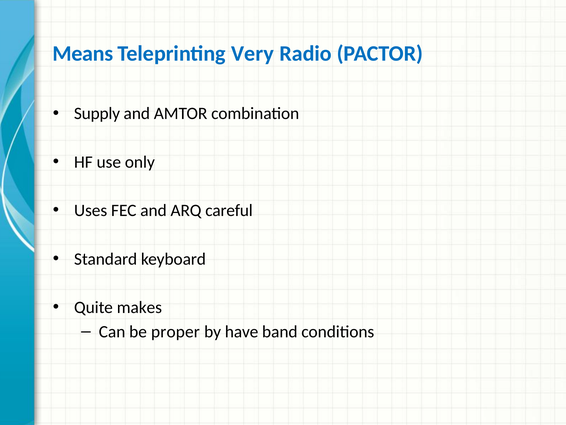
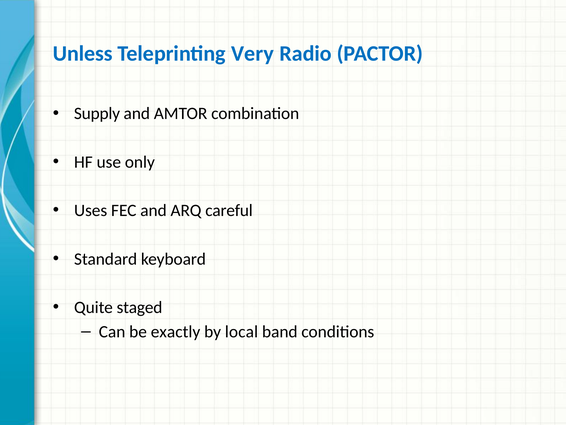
Means: Means -> Unless
makes: makes -> staged
proper: proper -> exactly
have: have -> local
